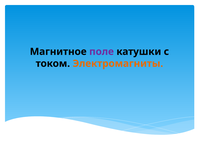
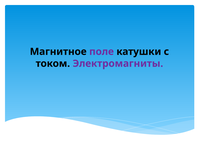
Электромагниты colour: orange -> purple
